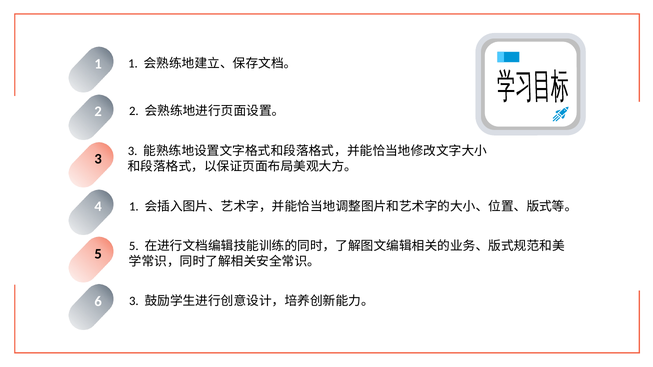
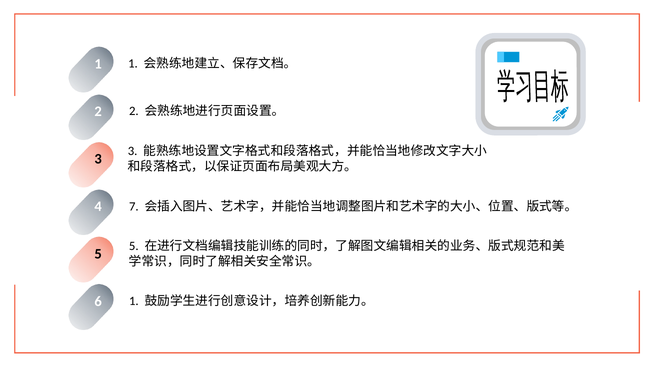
4 1: 1 -> 7
6 3: 3 -> 1
